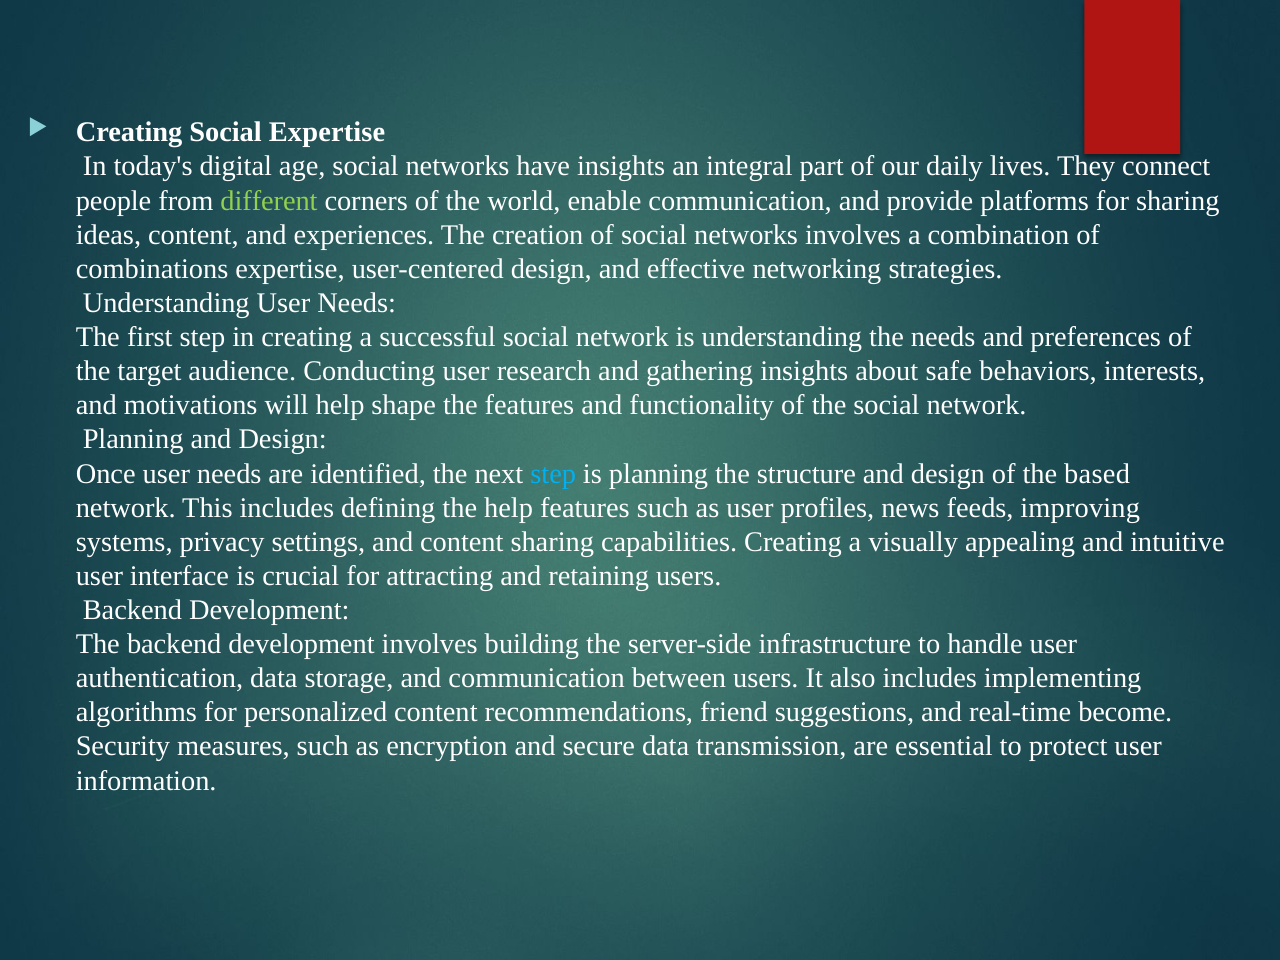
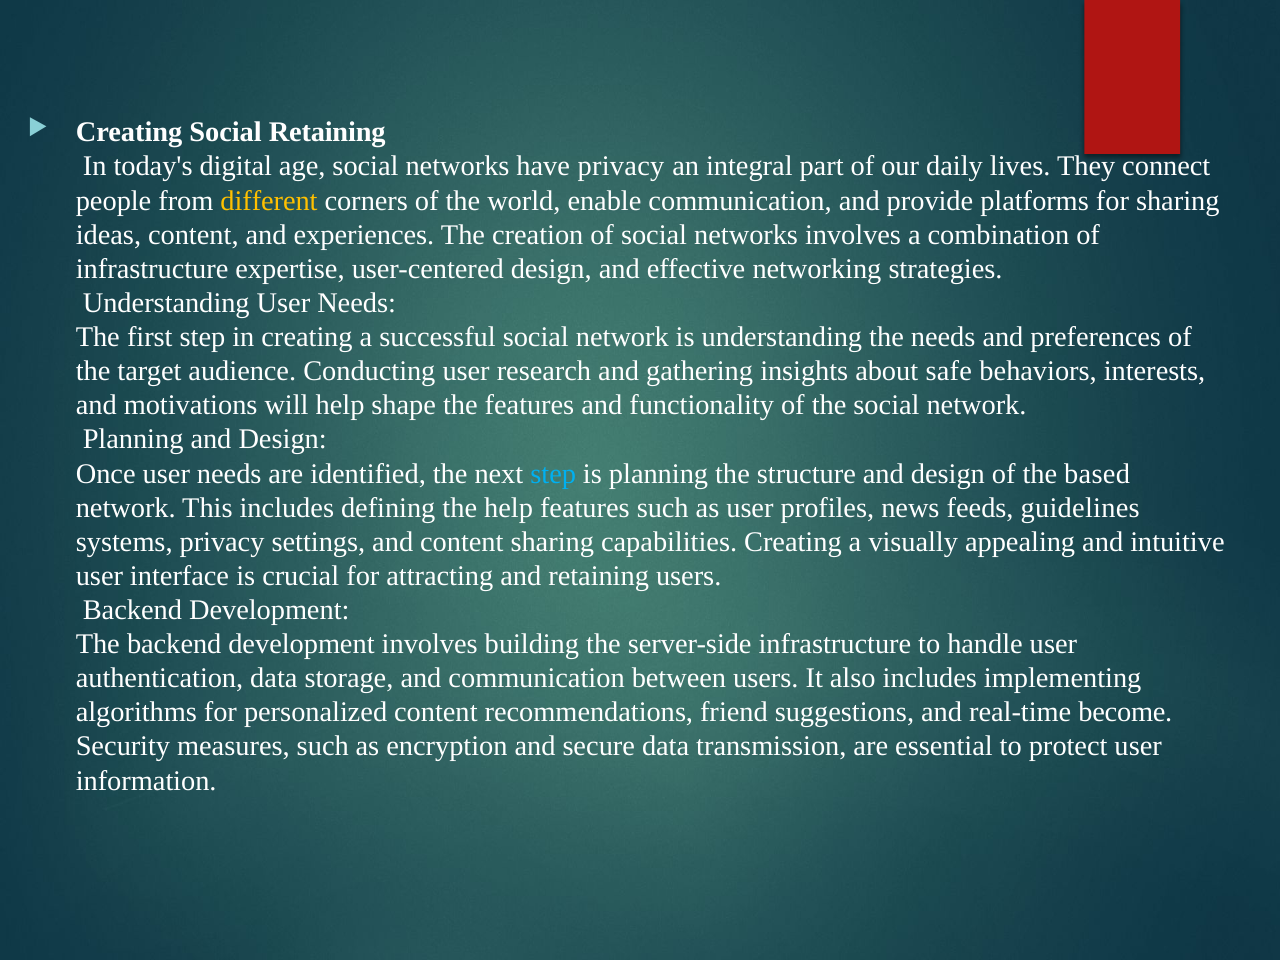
Social Expertise: Expertise -> Retaining
have insights: insights -> privacy
different colour: light green -> yellow
combinations at (152, 269): combinations -> infrastructure
improving: improving -> guidelines
